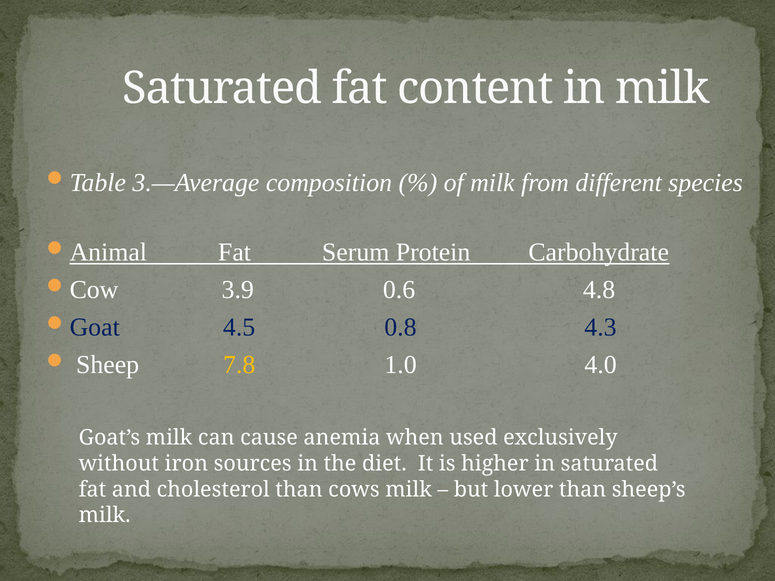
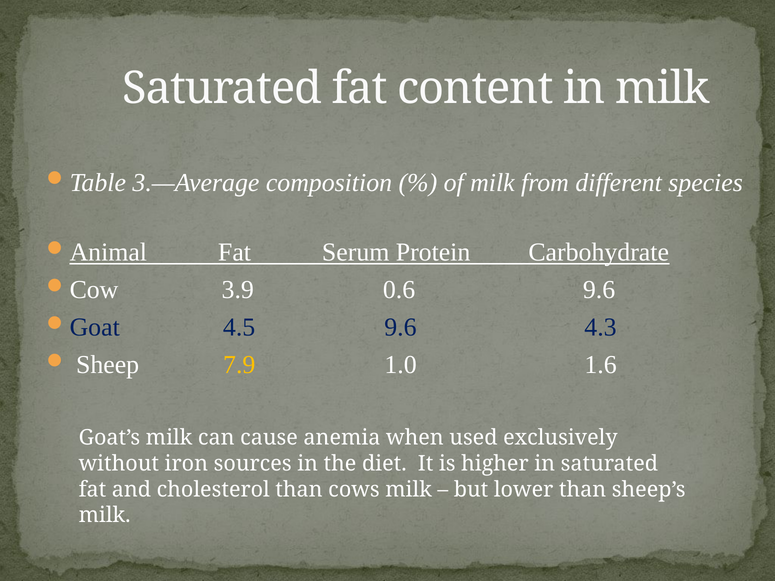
0.6 4.8: 4.8 -> 9.6
4.5 0.8: 0.8 -> 9.6
7.8: 7.8 -> 7.9
4.0: 4.0 -> 1.6
